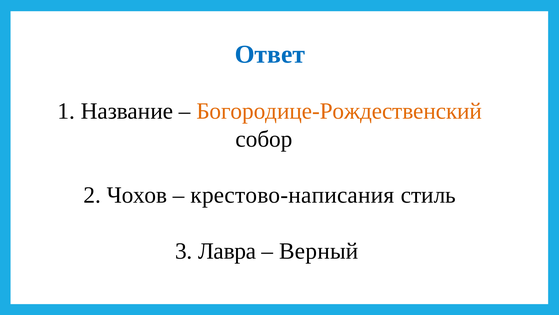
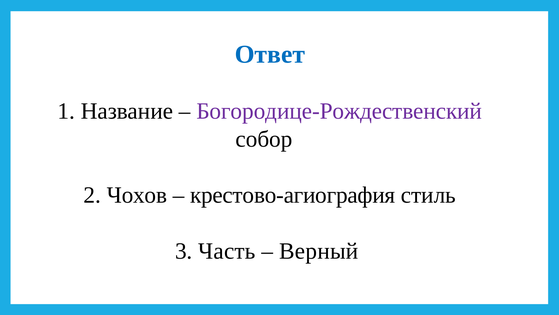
Богородице-Рождественский colour: orange -> purple
крестово-написания: крестово-написания -> крестово-агиография
Лавра: Лавра -> Часть
